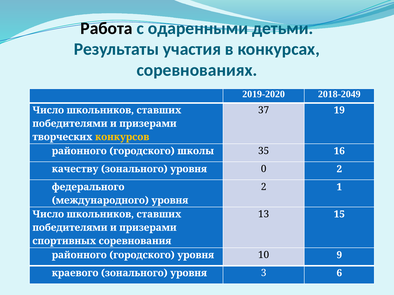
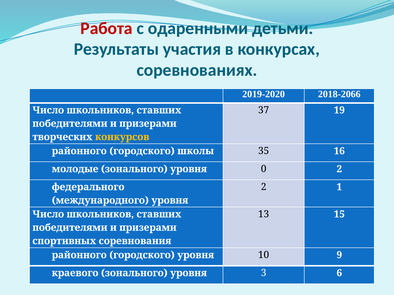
Работа colour: black -> red
2018-2049: 2018-2049 -> 2018-2066
качеству: качеству -> молодые
